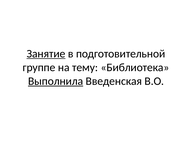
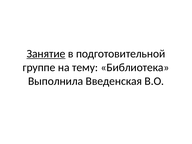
Выполнила underline: present -> none
